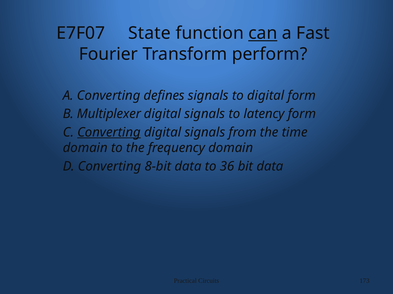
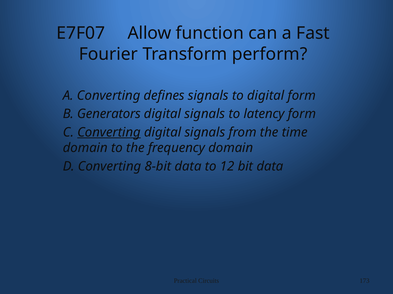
State: State -> Allow
can underline: present -> none
Multiplexer: Multiplexer -> Generators
36: 36 -> 12
